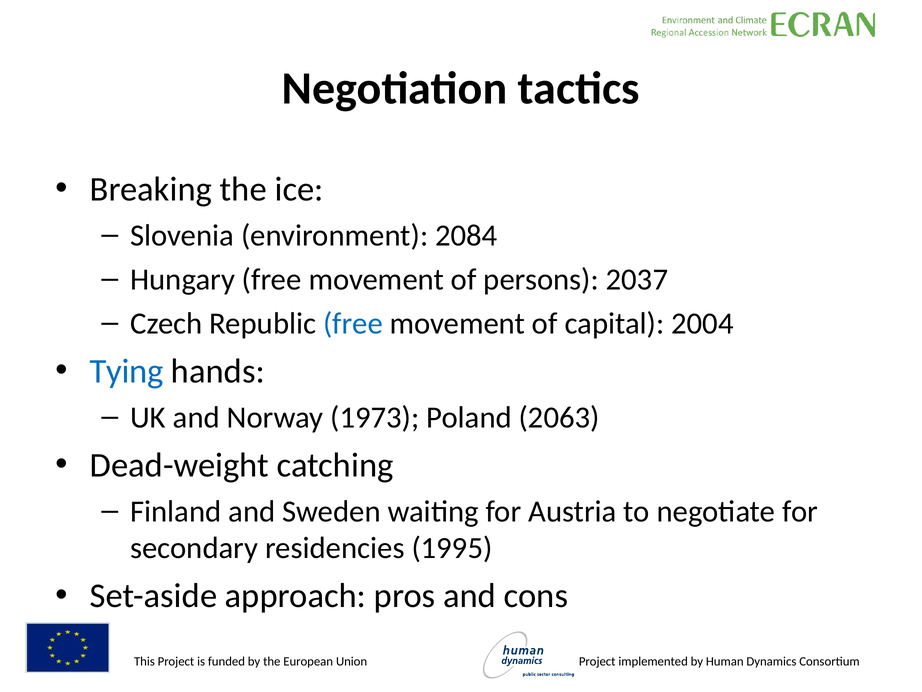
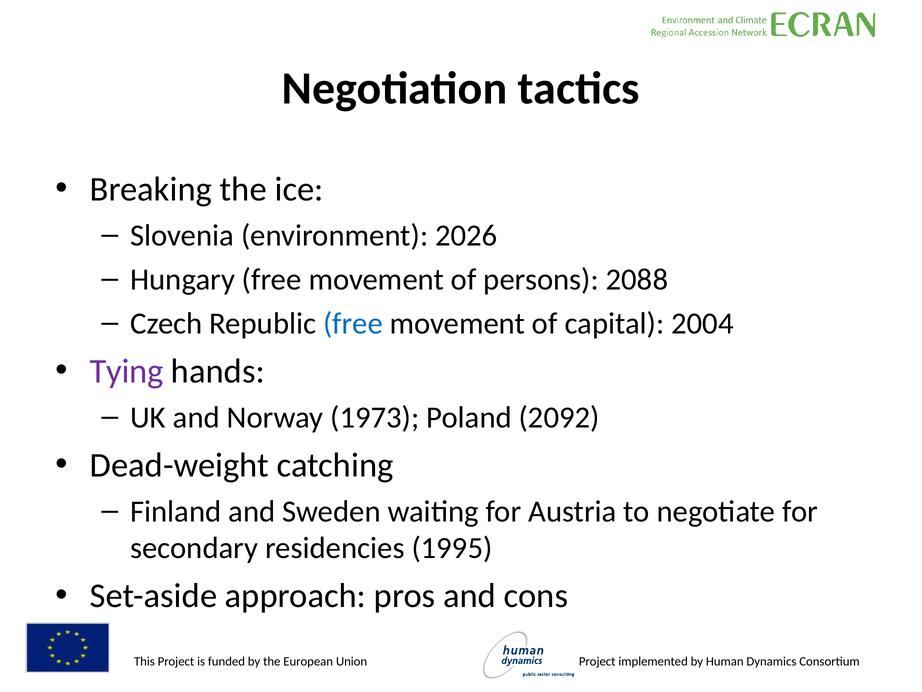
2084: 2084 -> 2026
2037: 2037 -> 2088
Tying colour: blue -> purple
2063: 2063 -> 2092
